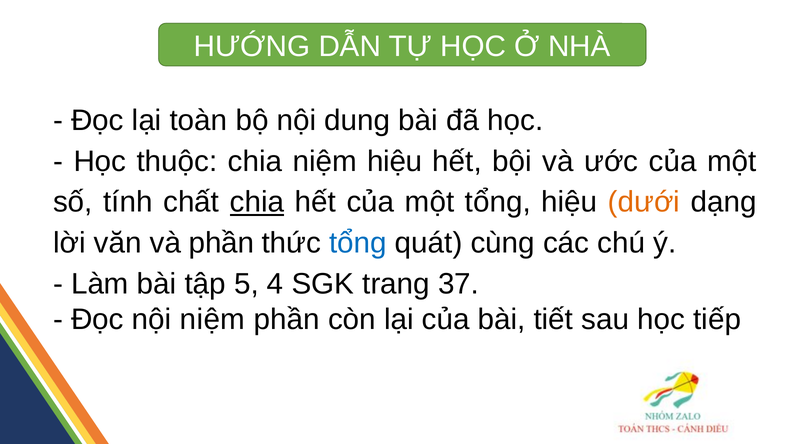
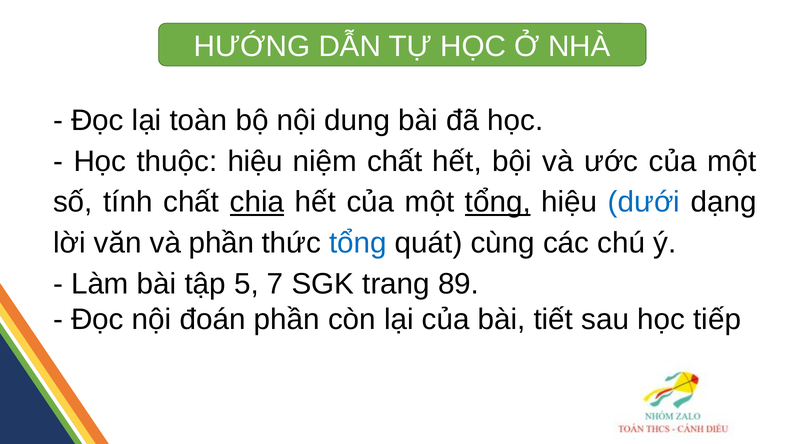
thuộc chia: chia -> hiệu
niệm hiệu: hiệu -> chất
tổng at (498, 202) underline: none -> present
dưới colour: orange -> blue
4: 4 -> 7
37: 37 -> 89
niệm at (212, 320): niệm -> đoán
